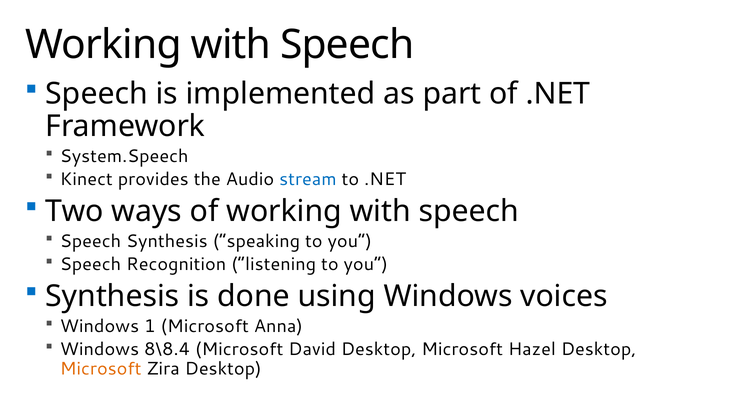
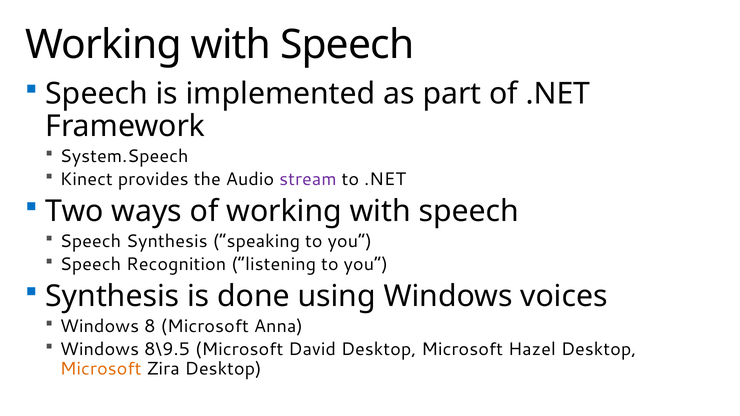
stream colour: blue -> purple
1: 1 -> 8
8\8.4: 8\8.4 -> 8\9.5
